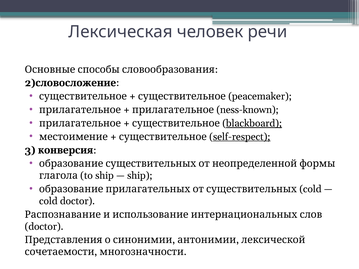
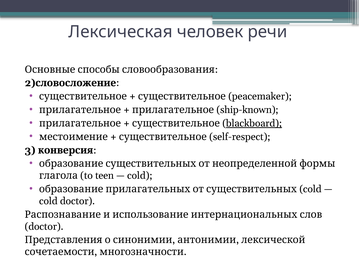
ness-known: ness-known -> ship-known
self-respect underline: present -> none
to ship: ship -> teen
ship at (140, 176): ship -> cold
